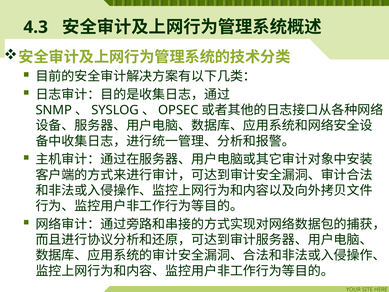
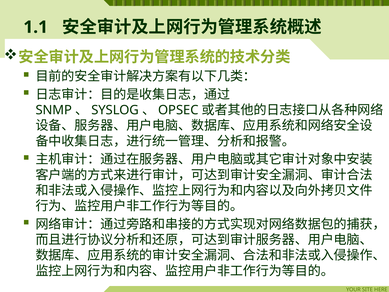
4.3: 4.3 -> 1.1
